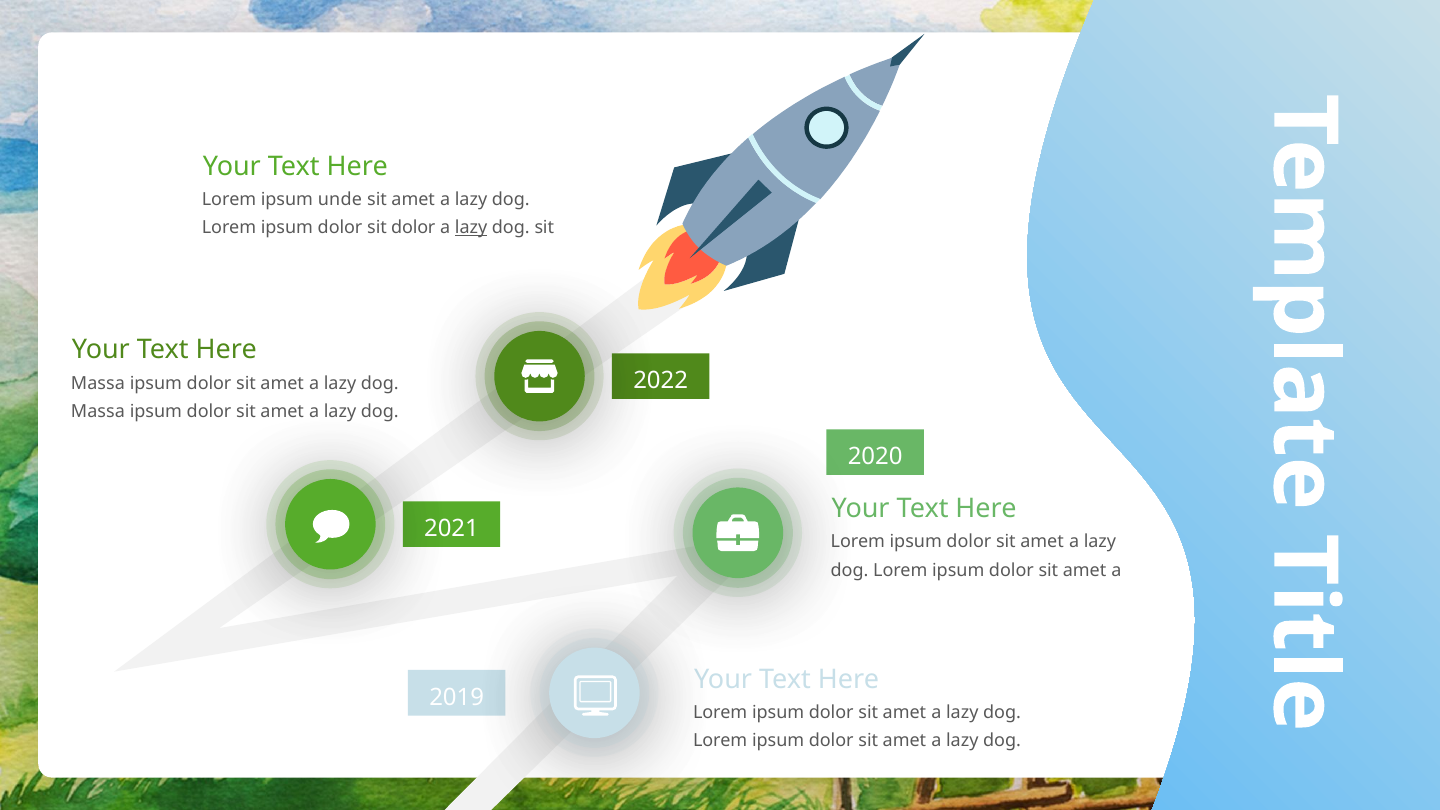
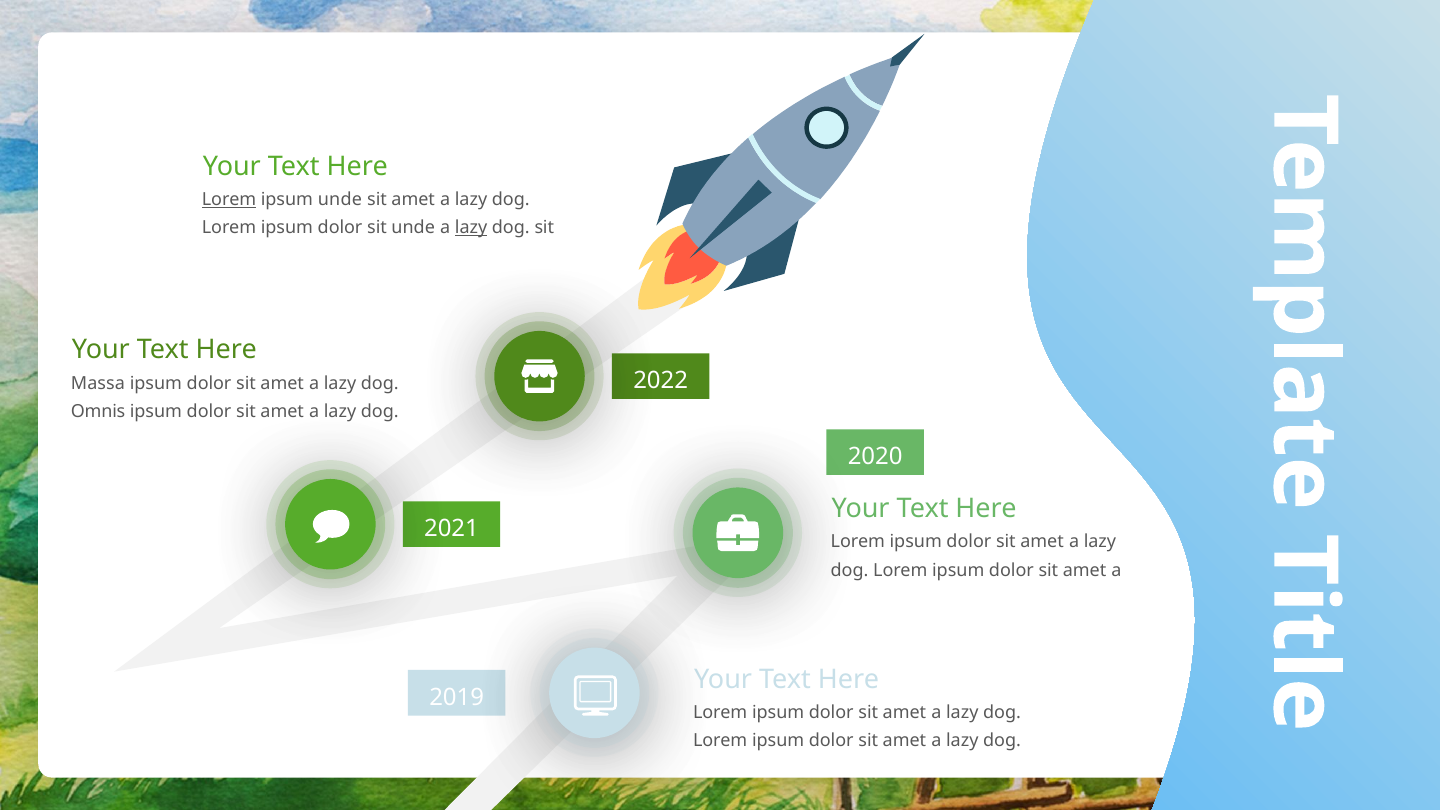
Lorem at (229, 200) underline: none -> present
sit dolor: dolor -> unde
Massa at (98, 411): Massa -> Omnis
